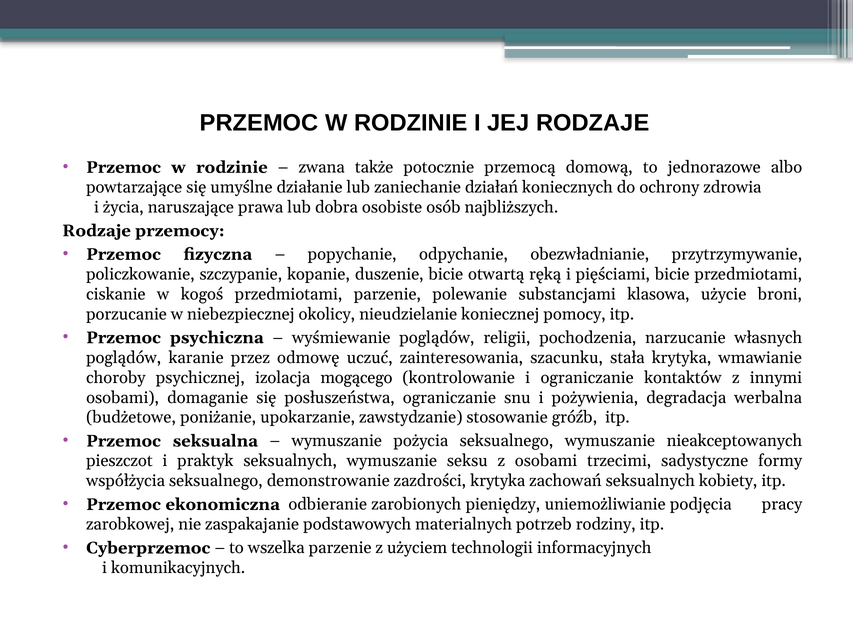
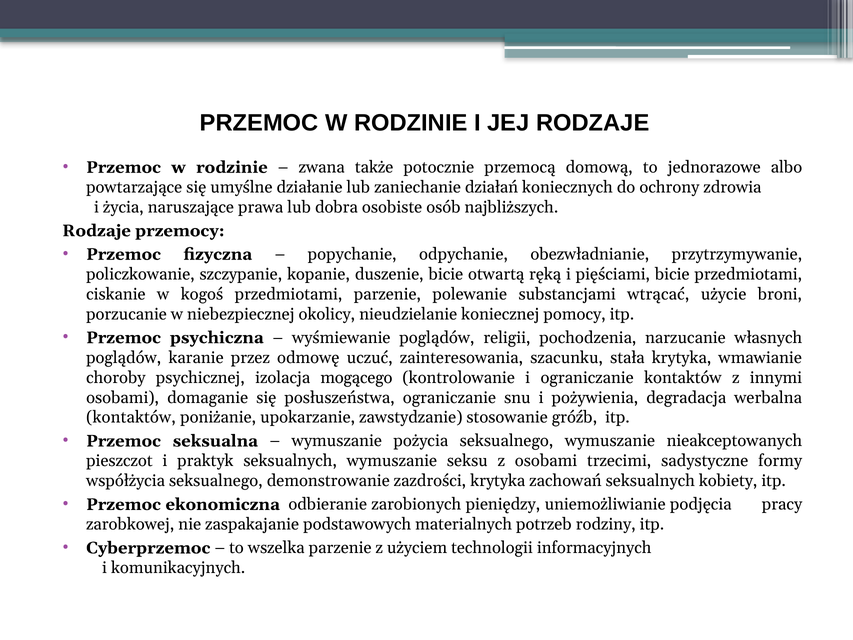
klasowa: klasowa -> wtrącać
budżetowe at (131, 417): budżetowe -> kontaktów
